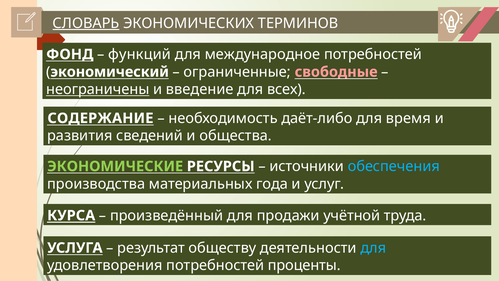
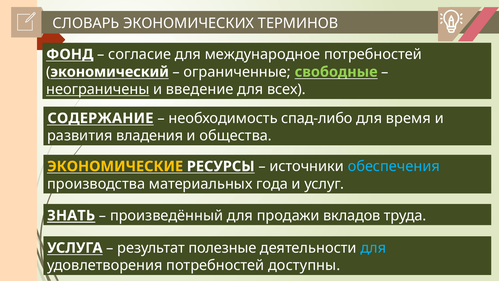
СЛОВАРЬ underline: present -> none
функций: функций -> согласие
свободные colour: pink -> light green
даёт-либо: даёт-либо -> спад-либо
сведений: сведений -> владения
ЭКОНОМИЧЕСКИЕ colour: light green -> yellow
КУРСА: КУРСА -> ЗНАТЬ
учётной: учётной -> вкладов
обществу: обществу -> полезные
проценты: проценты -> доступны
